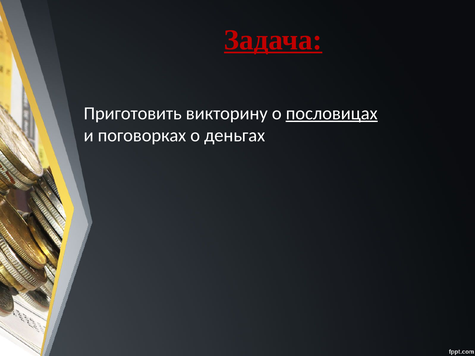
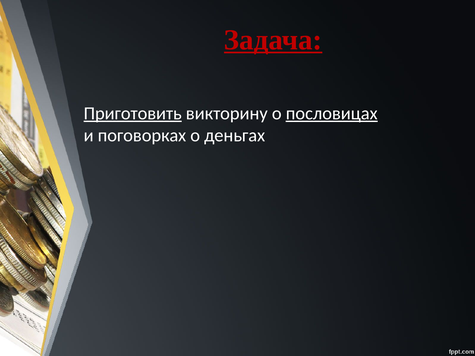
Приготовить underline: none -> present
